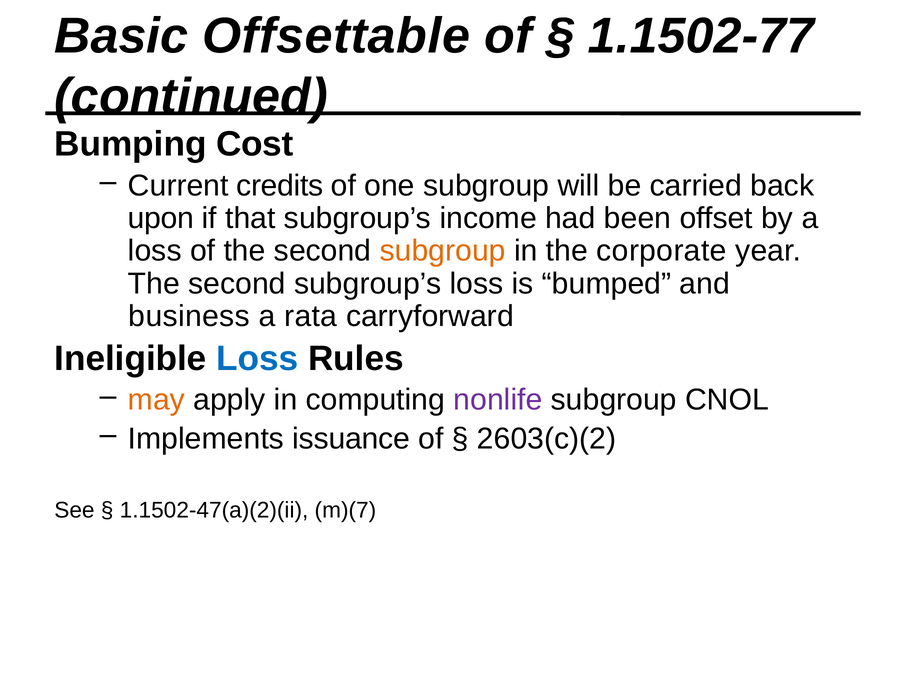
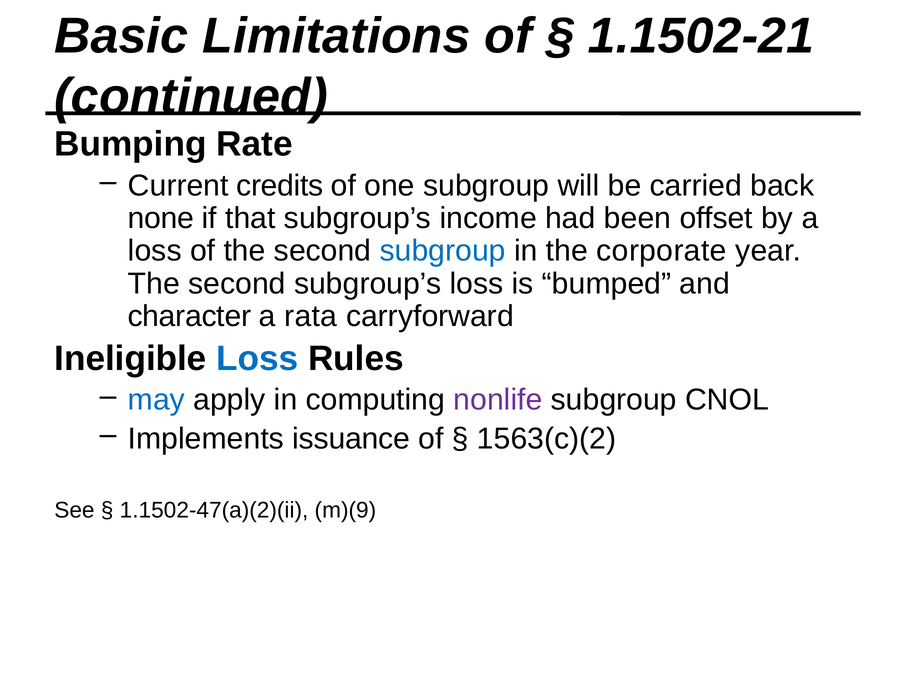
Offsettable: Offsettable -> Limitations
1.1502-77: 1.1502-77 -> 1.1502-21
Cost: Cost -> Rate
upon: upon -> none
subgroup at (443, 251) colour: orange -> blue
business: business -> character
may colour: orange -> blue
2603(c)(2: 2603(c)(2 -> 1563(c)(2
m)(7: m)(7 -> m)(9
